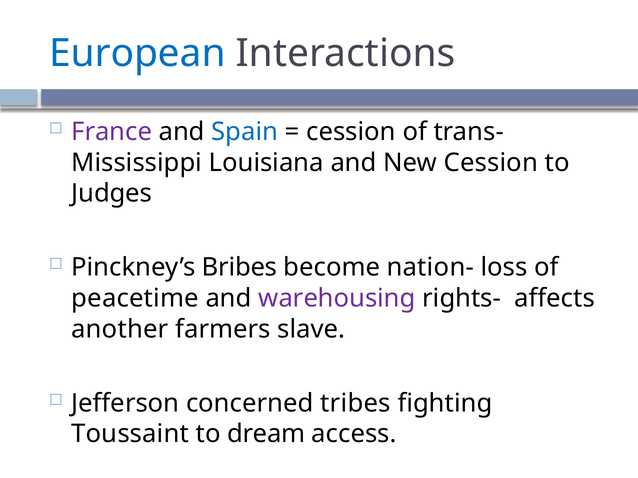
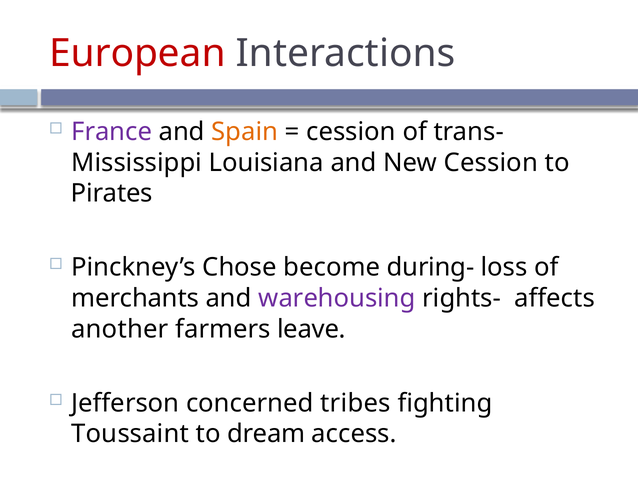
European colour: blue -> red
Spain colour: blue -> orange
Judges: Judges -> Pirates
Bribes: Bribes -> Chose
nation-: nation- -> during-
peacetime: peacetime -> merchants
slave: slave -> leave
